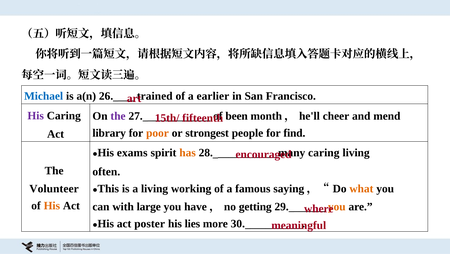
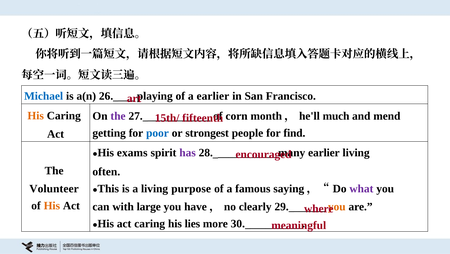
trained: trained -> playing
His at (36, 116) colour: purple -> orange
been: been -> corn
cheer: cheer -> much
library: library -> getting
poor colour: orange -> blue
has colour: orange -> purple
caring at (324, 153): caring -> earlier
working: working -> purpose
what colour: orange -> purple
getting: getting -> clearly
act poster: poster -> caring
